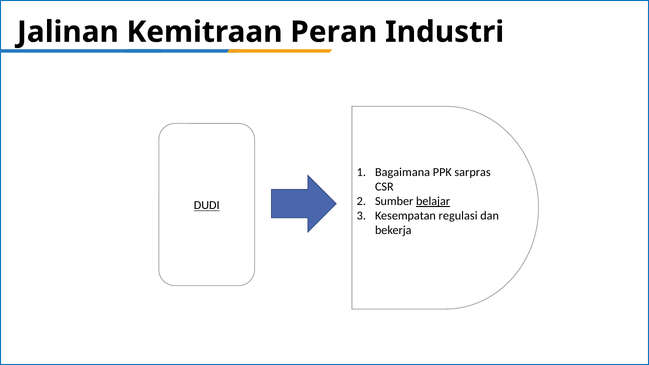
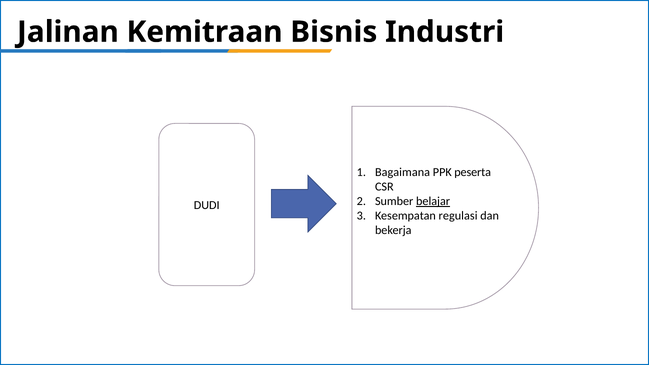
Peran: Peran -> Bisnis
sarpras: sarpras -> peserta
DUDI underline: present -> none
